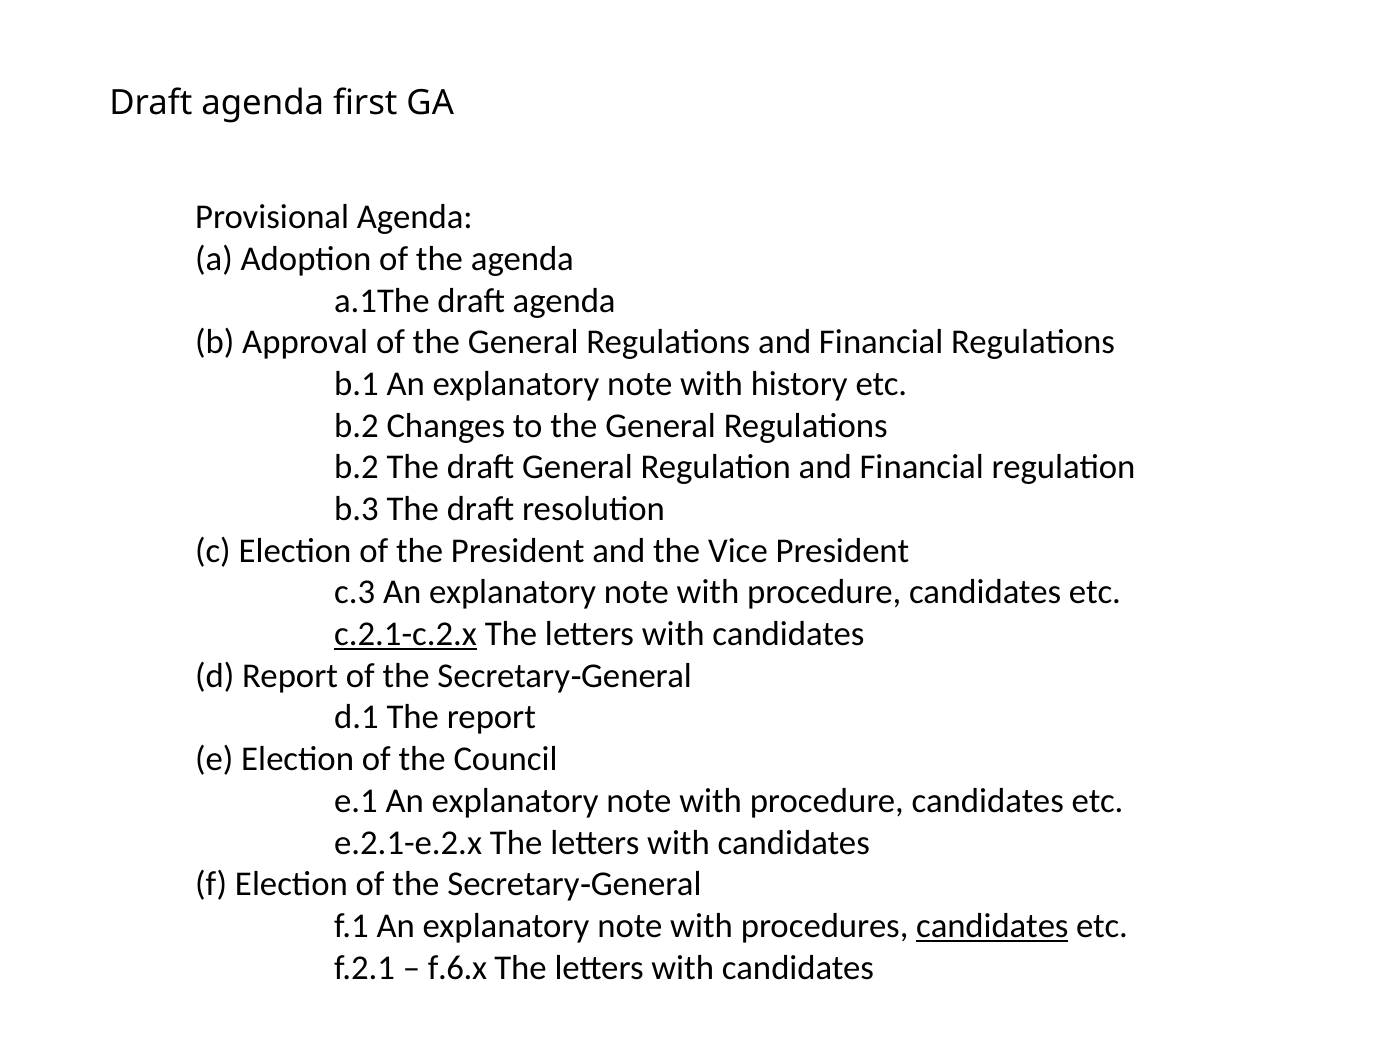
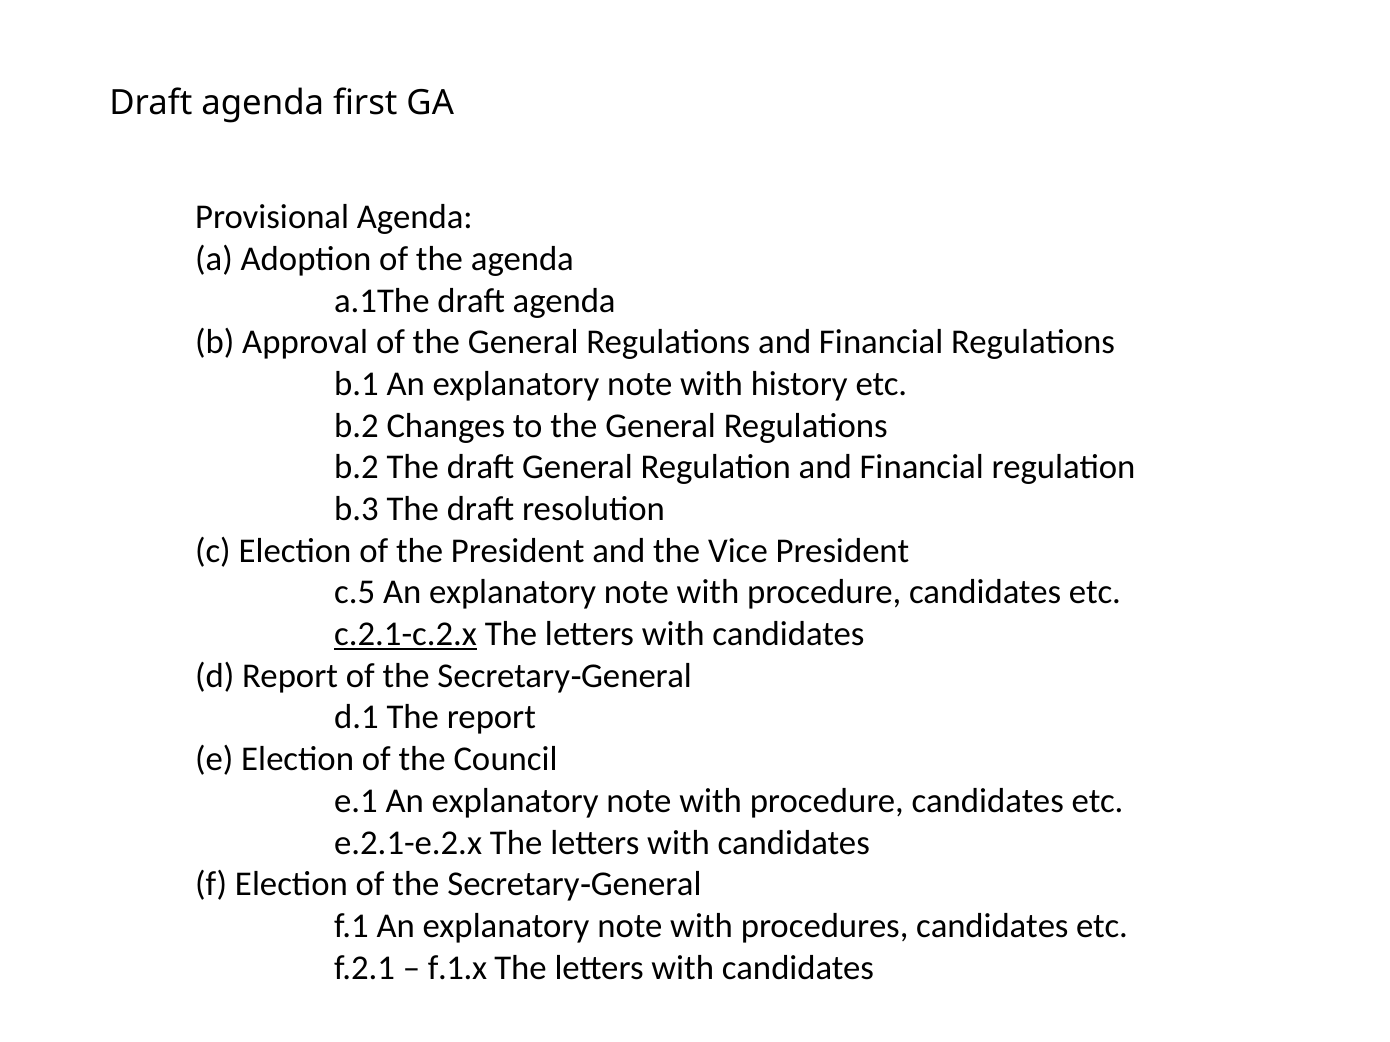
c.3: c.3 -> c.5
candidates at (992, 926) underline: present -> none
f.6.x: f.6.x -> f.1.x
